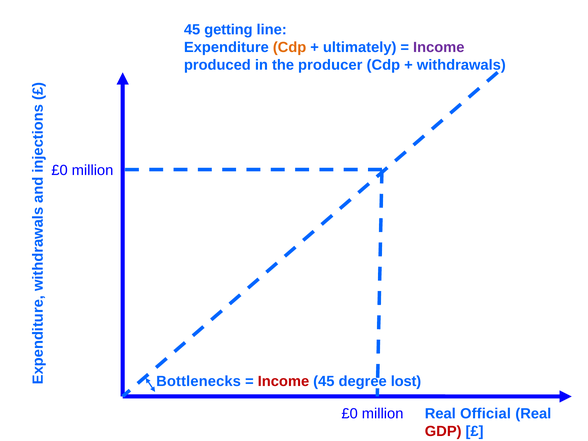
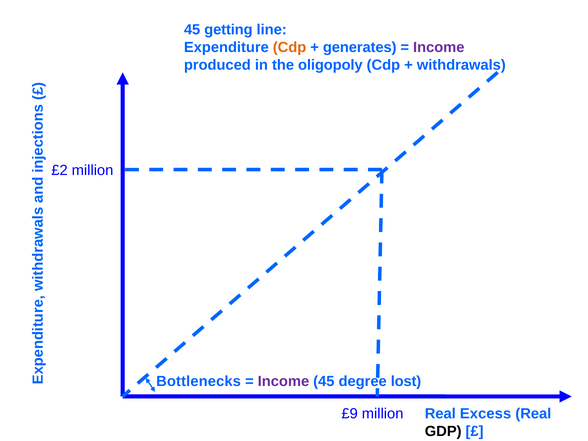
ultimately: ultimately -> generates
producer: producer -> oligopoly
£0 at (60, 170): £0 -> £2
Income at (283, 381) colour: red -> purple
Official: Official -> Excess
£0 at (350, 414): £0 -> £9
GDP colour: red -> black
